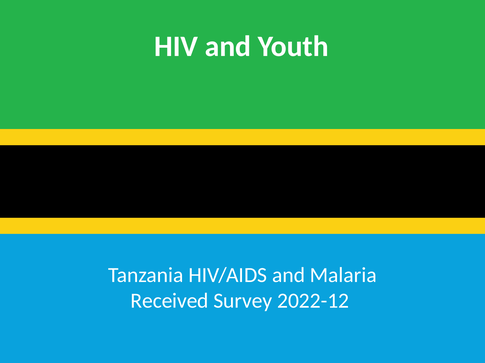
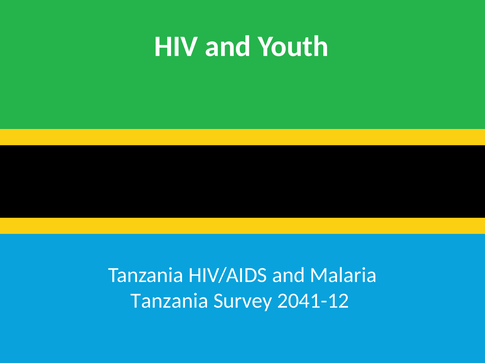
Received at (170, 301): Received -> Tanzania
2022-12: 2022-12 -> 2041-12
